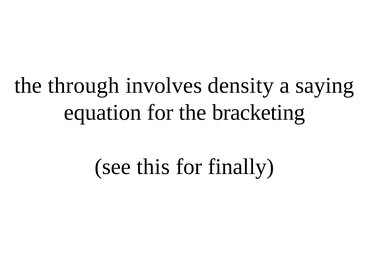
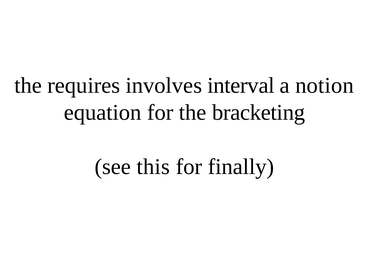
through: through -> requires
density: density -> interval
saying: saying -> notion
